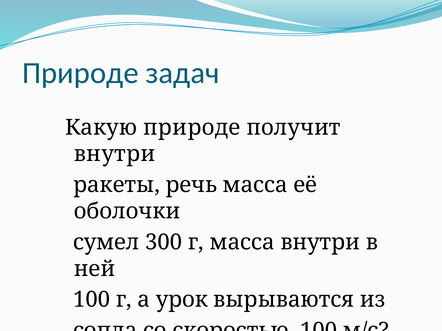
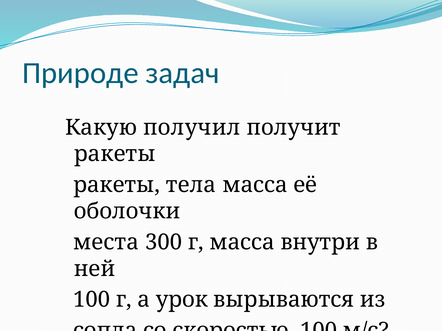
Какую природе: природе -> получил
внутри at (115, 154): внутри -> ракеты
речь: речь -> тела
сумел: сумел -> места
